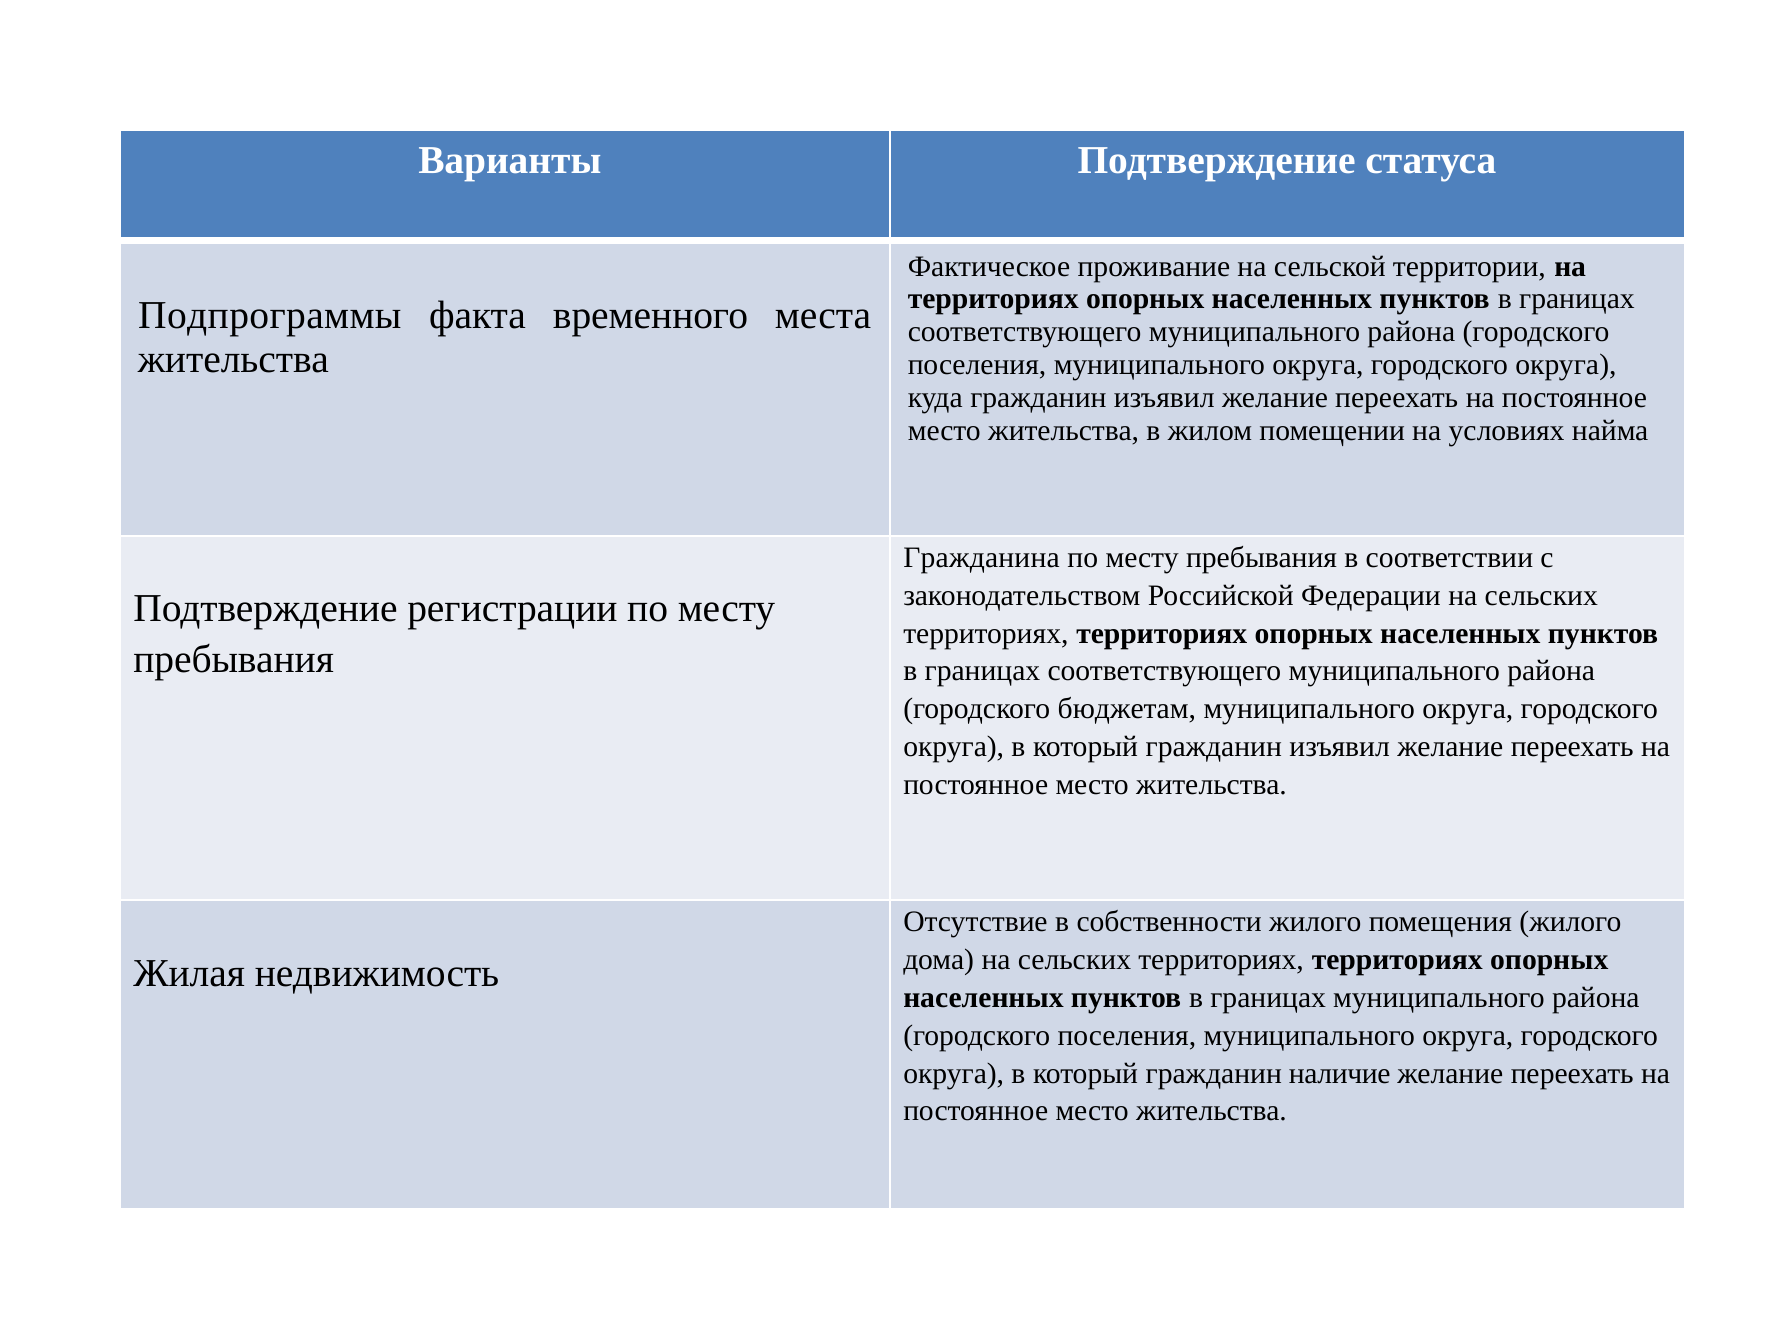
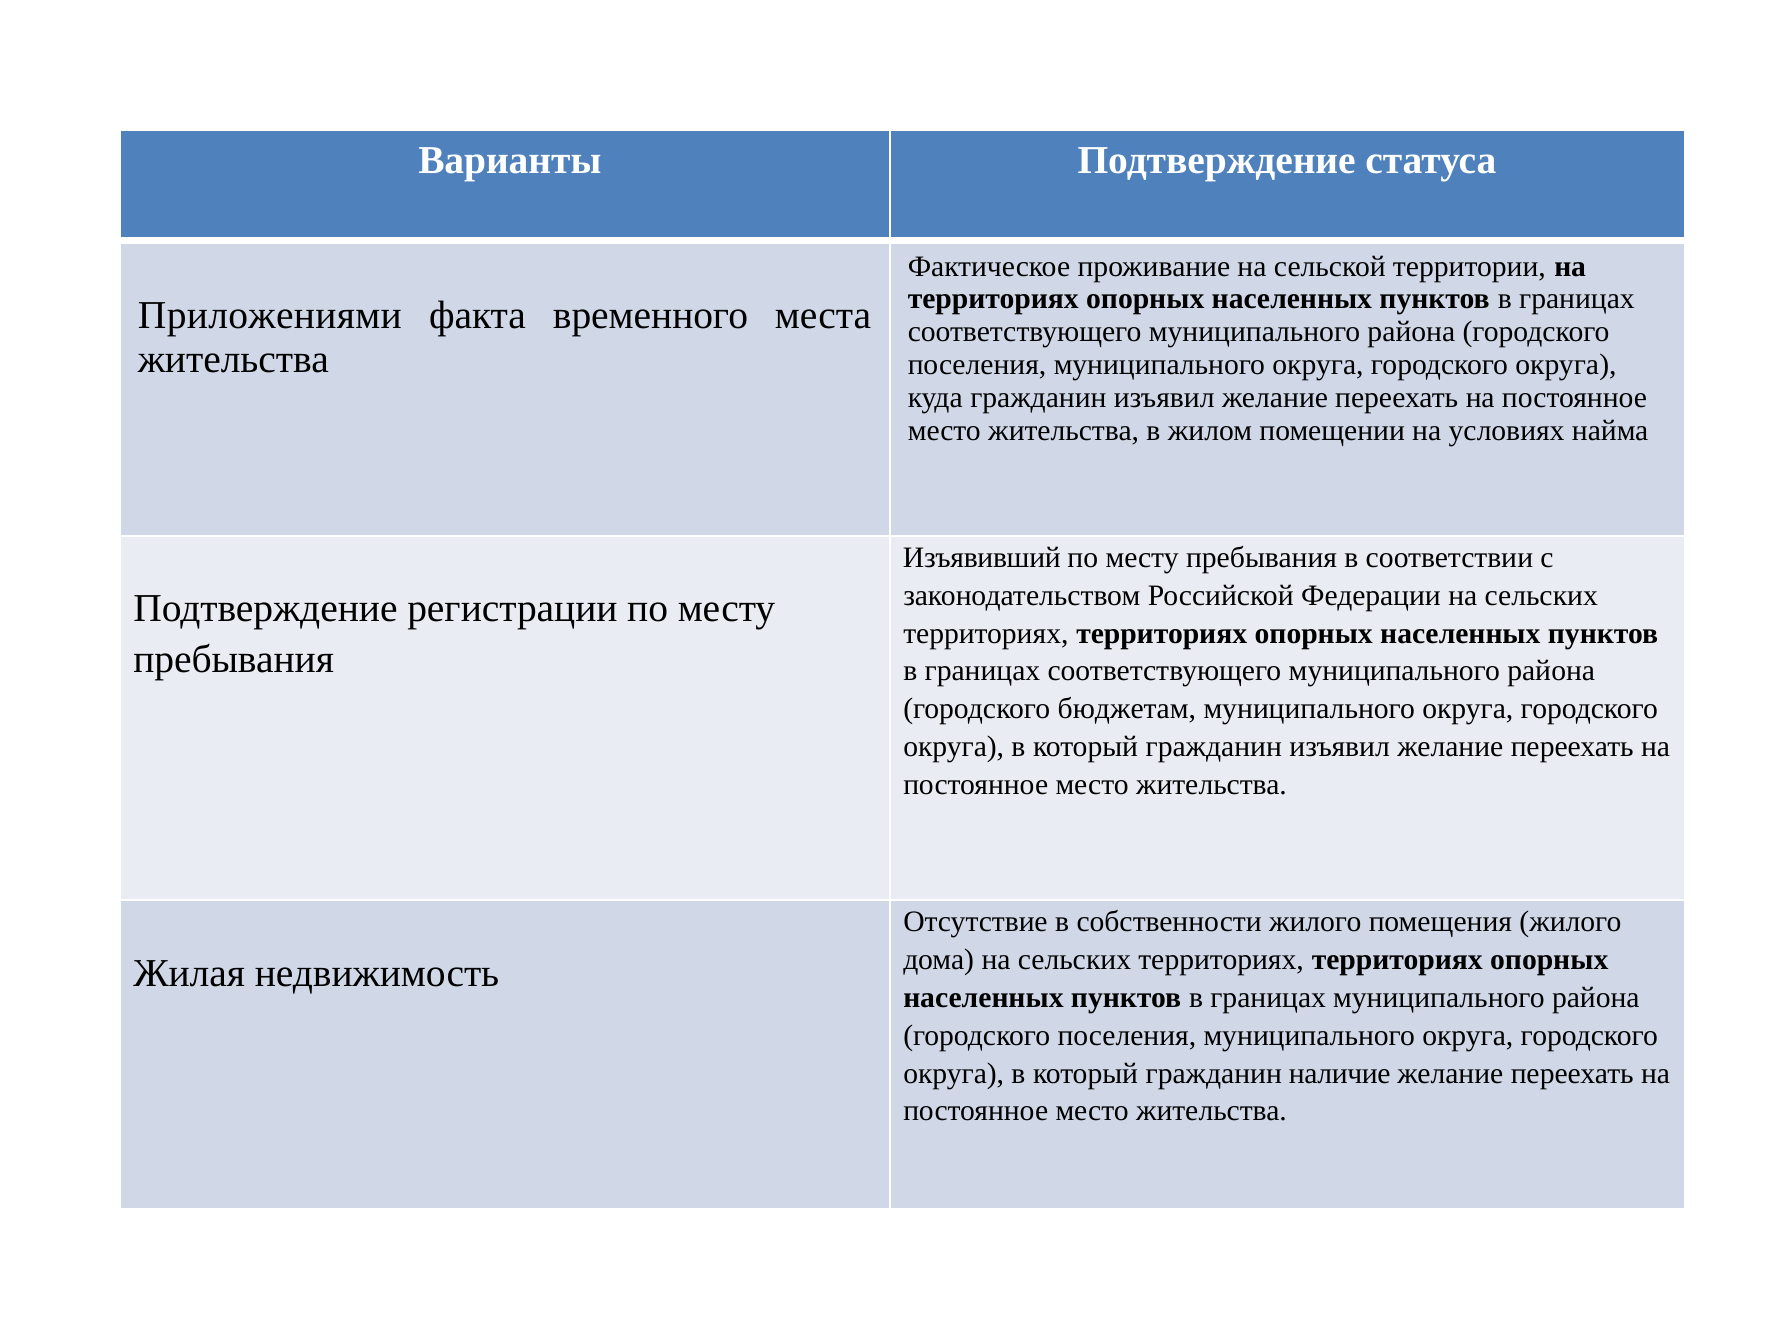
Подпрограммы: Подпрограммы -> Приложениями
Гражданина: Гражданина -> Изъявивший
